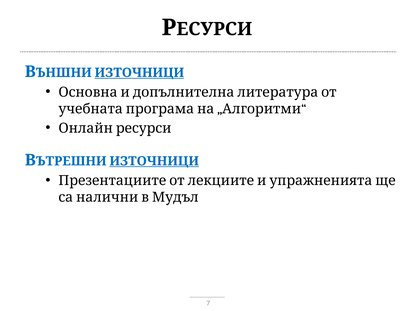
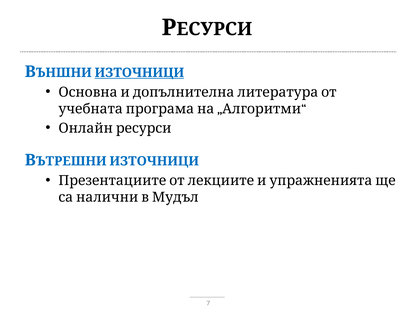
ИЗТОЧНИЦИ at (154, 161) underline: present -> none
